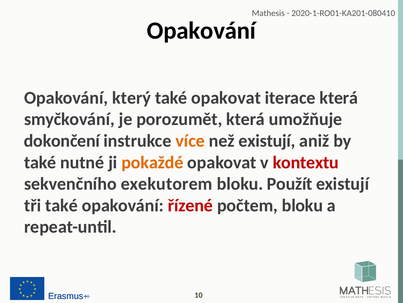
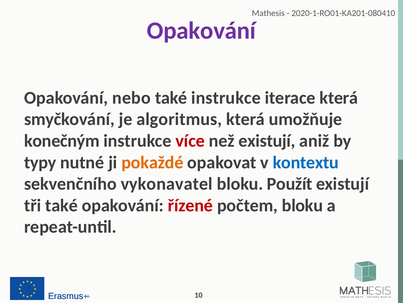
Opakování at (201, 31) colour: black -> purple
který: který -> nebo
také opakovat: opakovat -> instrukce
porozumět: porozumět -> algoritmus
dokončení: dokončení -> konečným
více colour: orange -> red
také at (40, 162): také -> typy
kontextu colour: red -> blue
exekutorem: exekutorem -> vykonavatel
